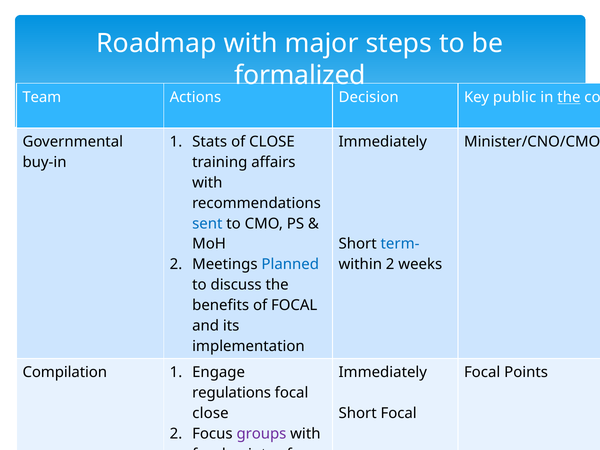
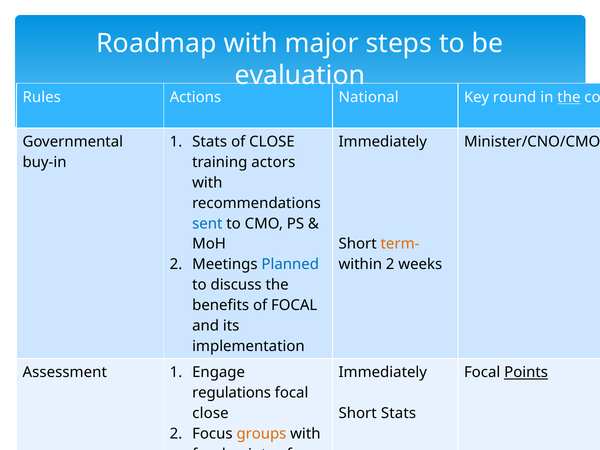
formalized at (300, 75): formalized -> evaluation
Team at (42, 97): Team -> Rules
Actions Decision: Decision -> National
Key public: public -> round
training affairs: affairs -> actors
term- colour: blue -> orange
Compilation at (65, 373): Compilation -> Assessment
Points at (526, 373) underline: none -> present
Short Focal: Focal -> Stats
groups colour: purple -> orange
